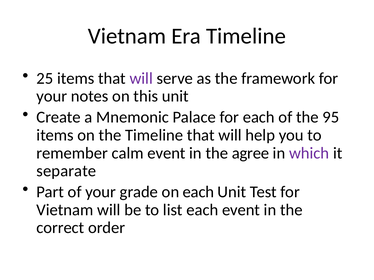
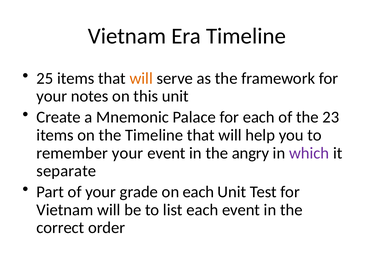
will at (141, 78) colour: purple -> orange
95: 95 -> 23
remember calm: calm -> your
agree: agree -> angry
